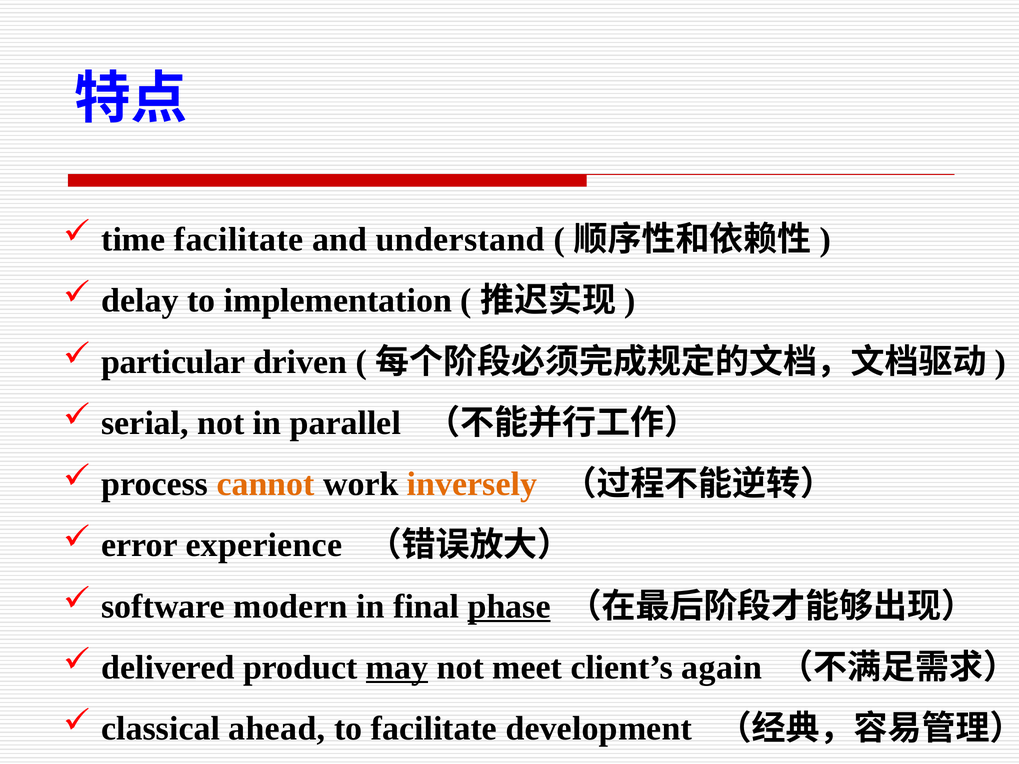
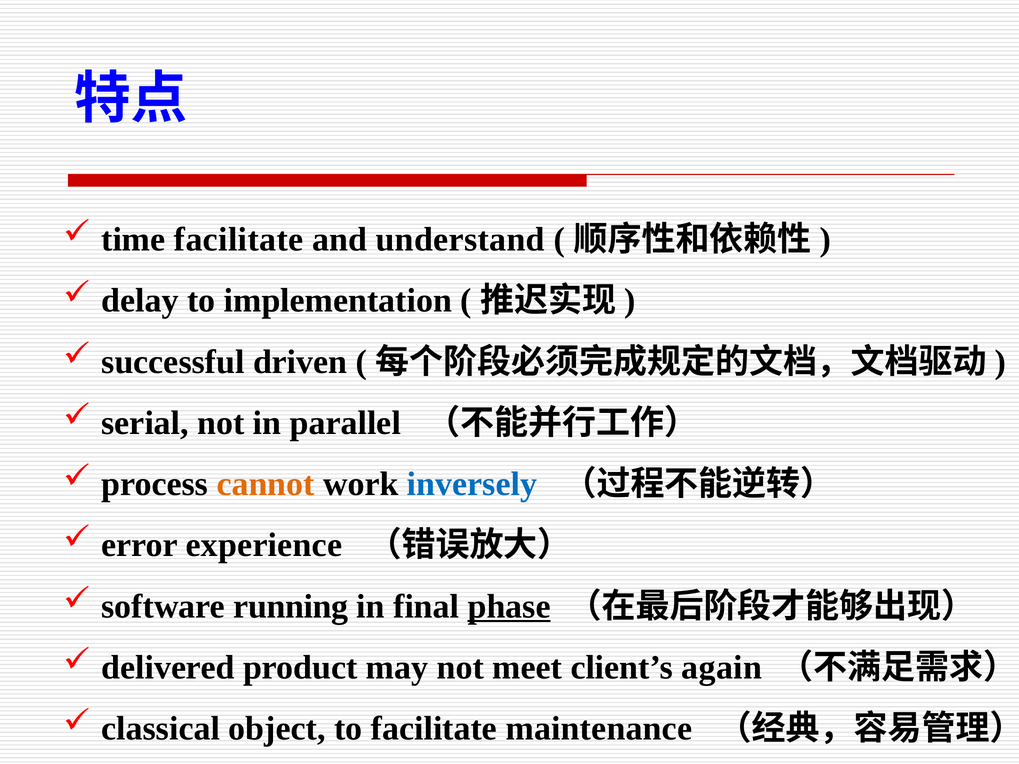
particular: particular -> successful
inversely colour: orange -> blue
modern: modern -> running
may underline: present -> none
ahead: ahead -> object
development: development -> maintenance
